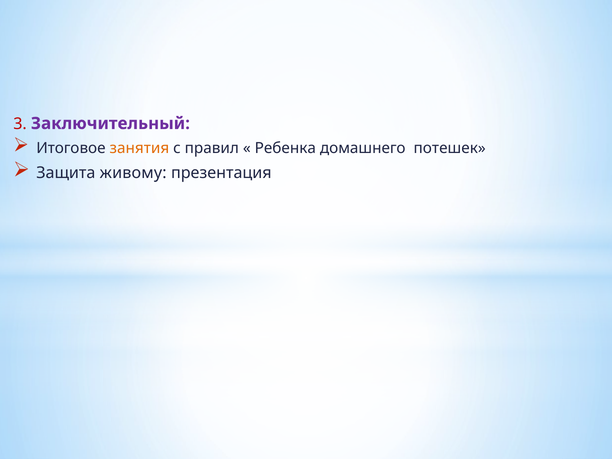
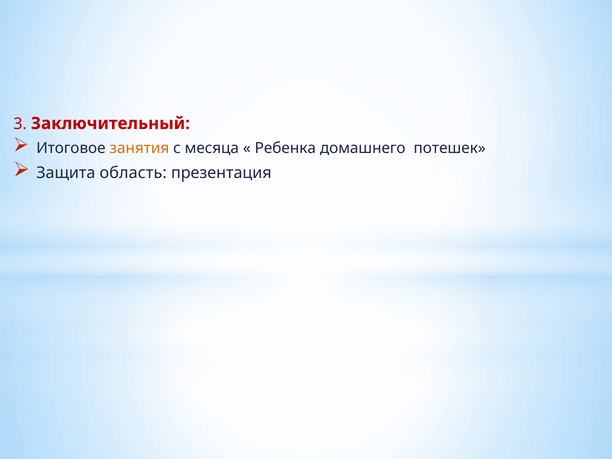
Заключительный colour: purple -> red
правил: правил -> месяца
живому: живому -> область
